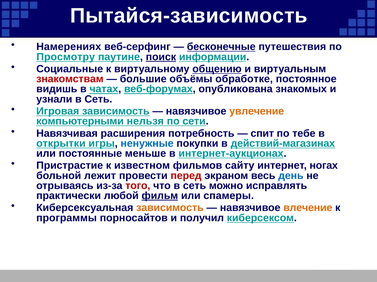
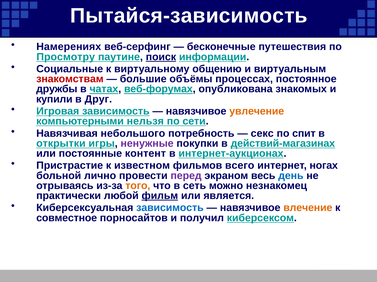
бесконечные underline: present -> none
общению underline: present -> none
обработке: обработке -> процессах
видишь: видишь -> дружбы
узнали: узнали -> купили
Сеть at (98, 99): Сеть -> Друг
расширения: расширения -> небольшого
спит: спит -> секс
тебе: тебе -> спит
ненужные colour: blue -> purple
меньше: меньше -> контент
сайту: сайту -> всего
лежит: лежит -> лично
перед colour: red -> purple
того colour: red -> orange
исправлять: исправлять -> незнакомец
спамеры: спамеры -> является
зависимость at (170, 208) colour: orange -> blue
программы: программы -> совместное
